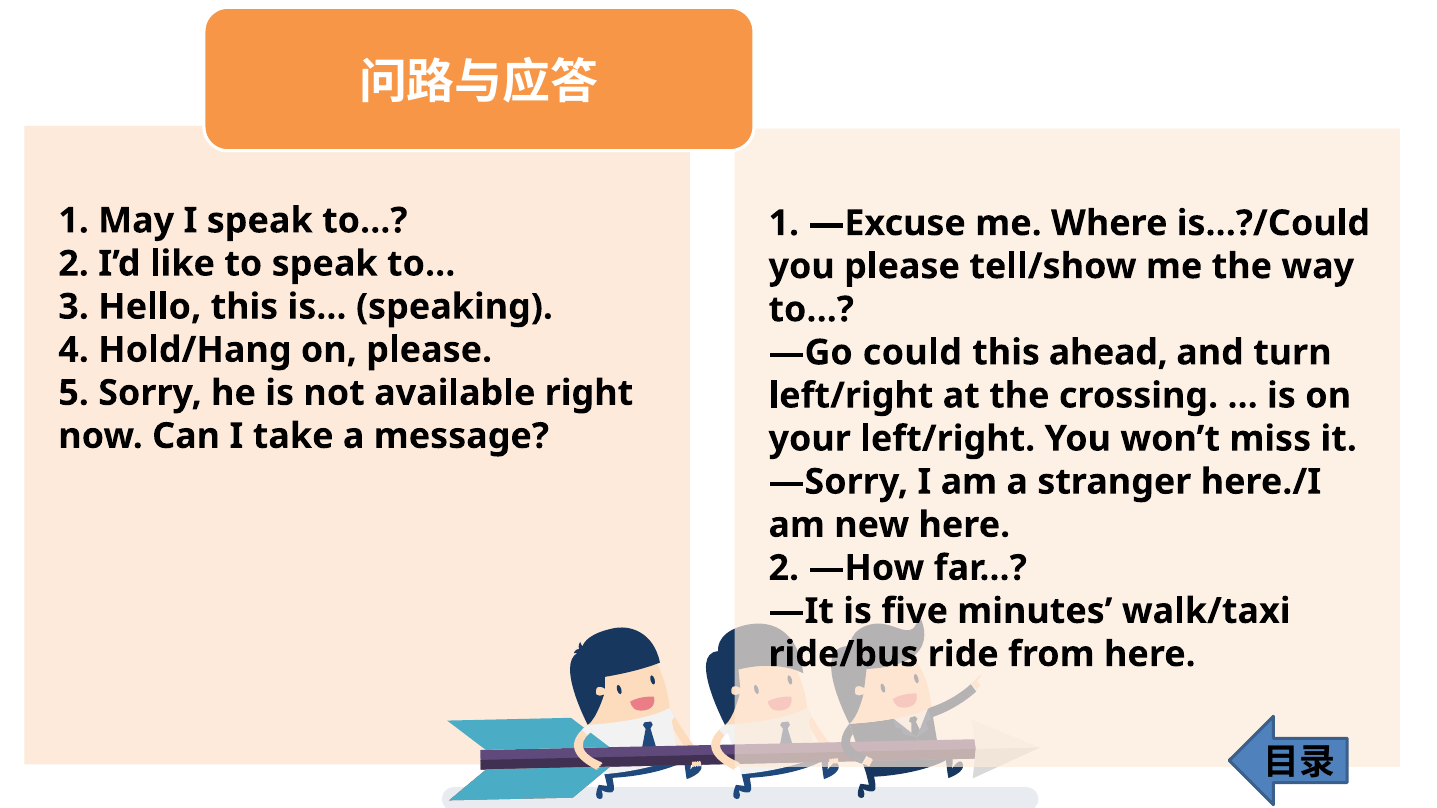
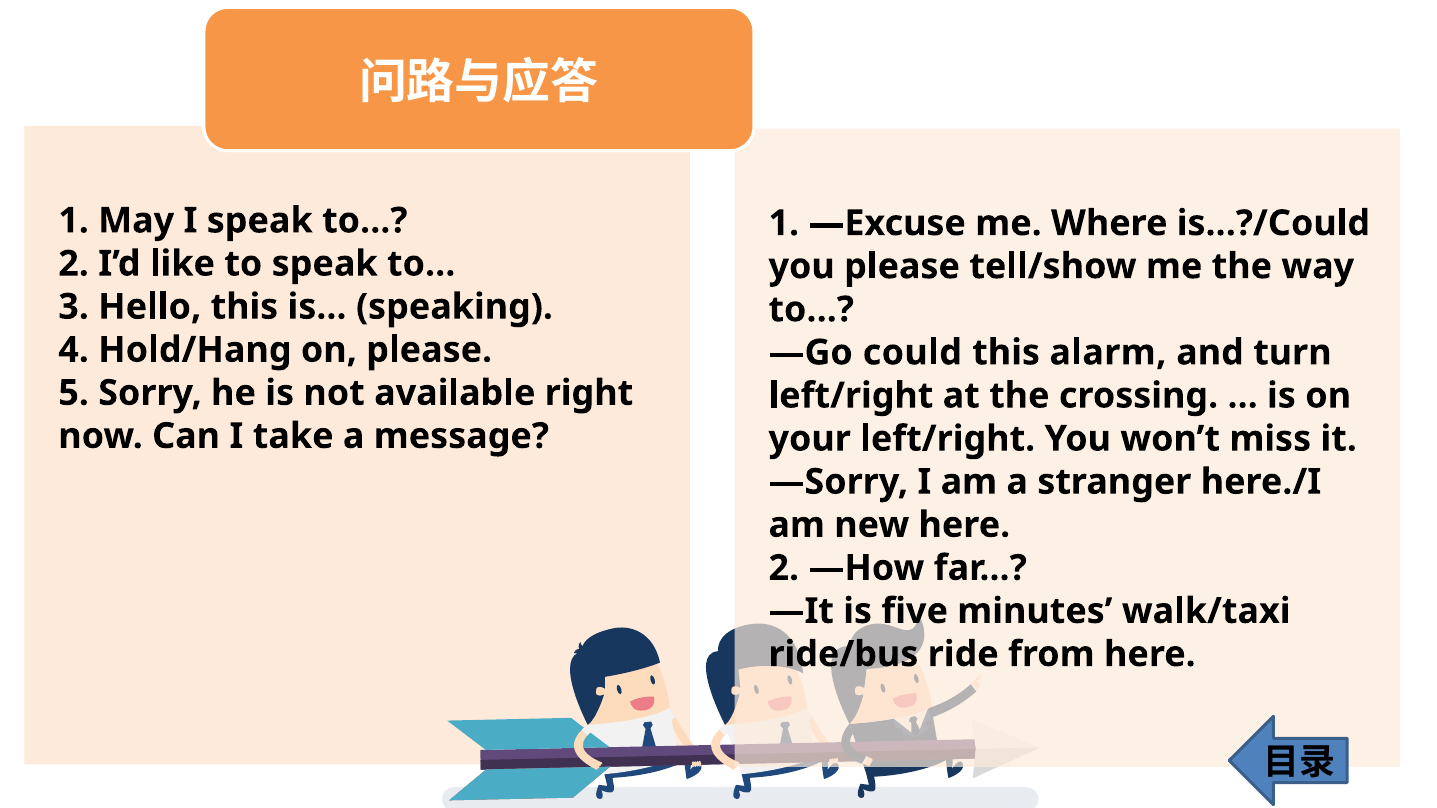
ahead: ahead -> alarm
